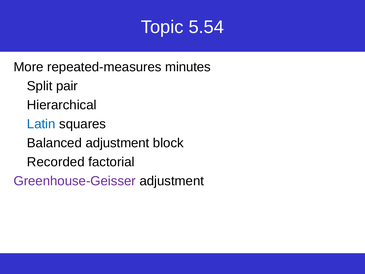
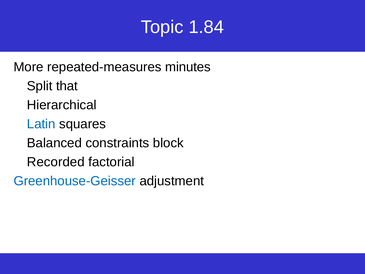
5.54: 5.54 -> 1.84
pair: pair -> that
Balanced adjustment: adjustment -> constraints
Greenhouse-Geisser colour: purple -> blue
